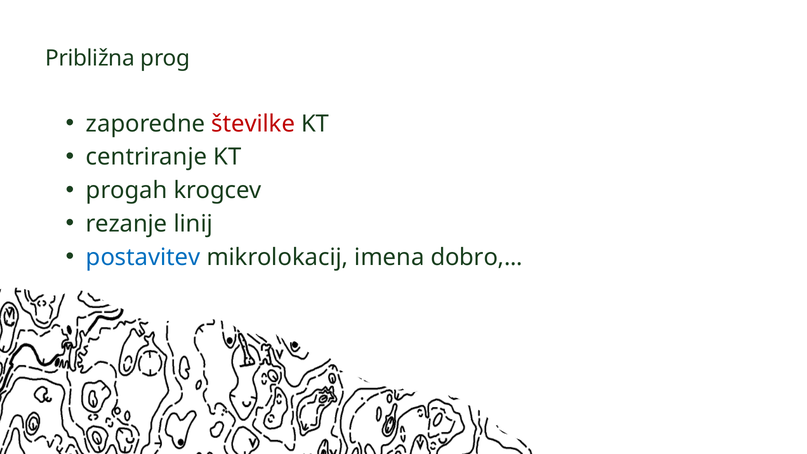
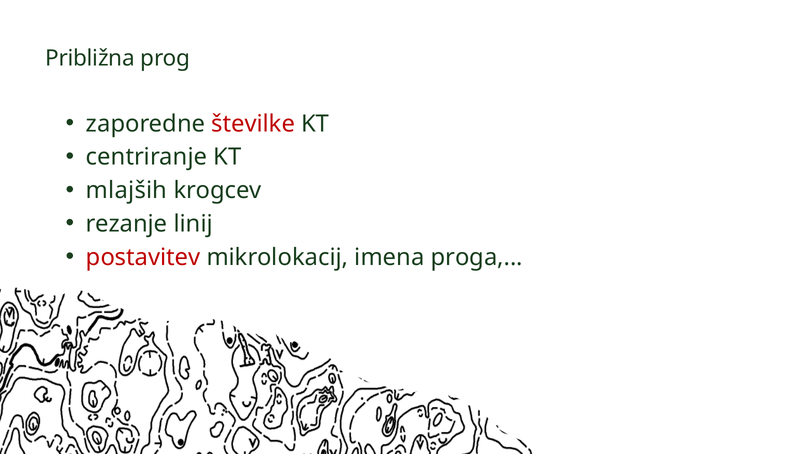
progah: progah -> mlajših
postavitev colour: blue -> red
dobro: dobro -> proga
